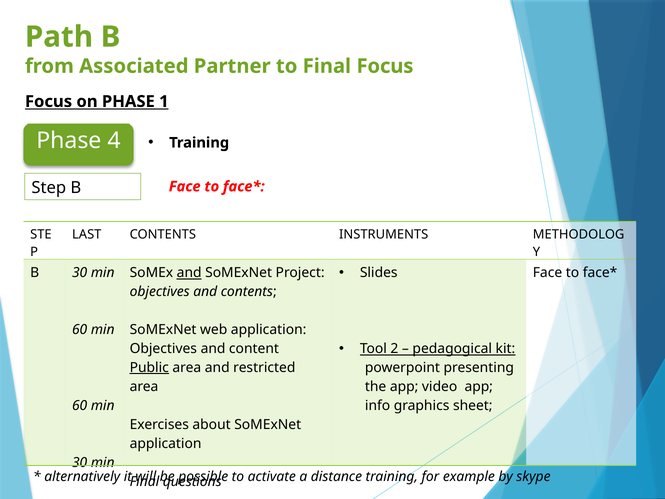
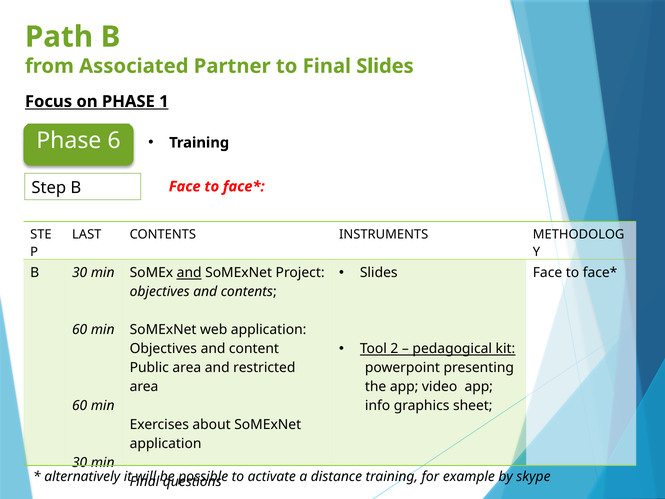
Final Focus: Focus -> Slides
4: 4 -> 6
Public underline: present -> none
